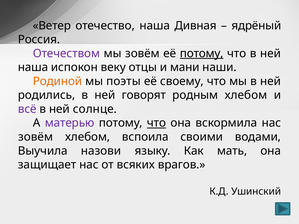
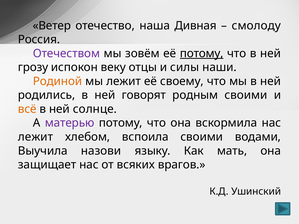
ядрёный: ядрёный -> смолоду
наша at (33, 67): наша -> грозу
мани: мани -> силы
мы поэты: поэты -> лежит
родным хлебом: хлебом -> своими
всё colour: purple -> orange
что at (157, 123) underline: present -> none
зовём at (36, 137): зовём -> лежит
